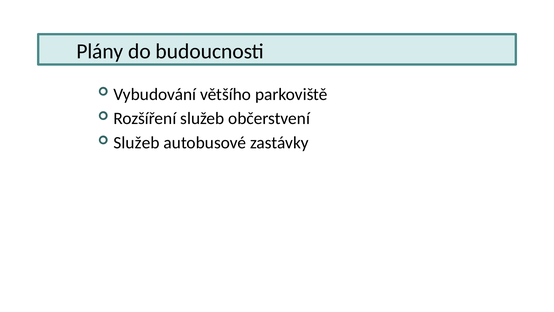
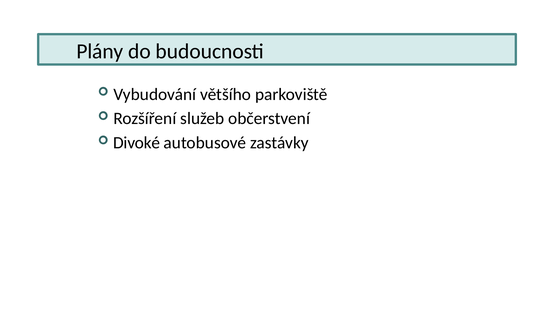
Služeb at (137, 143): Služeb -> Divoké
